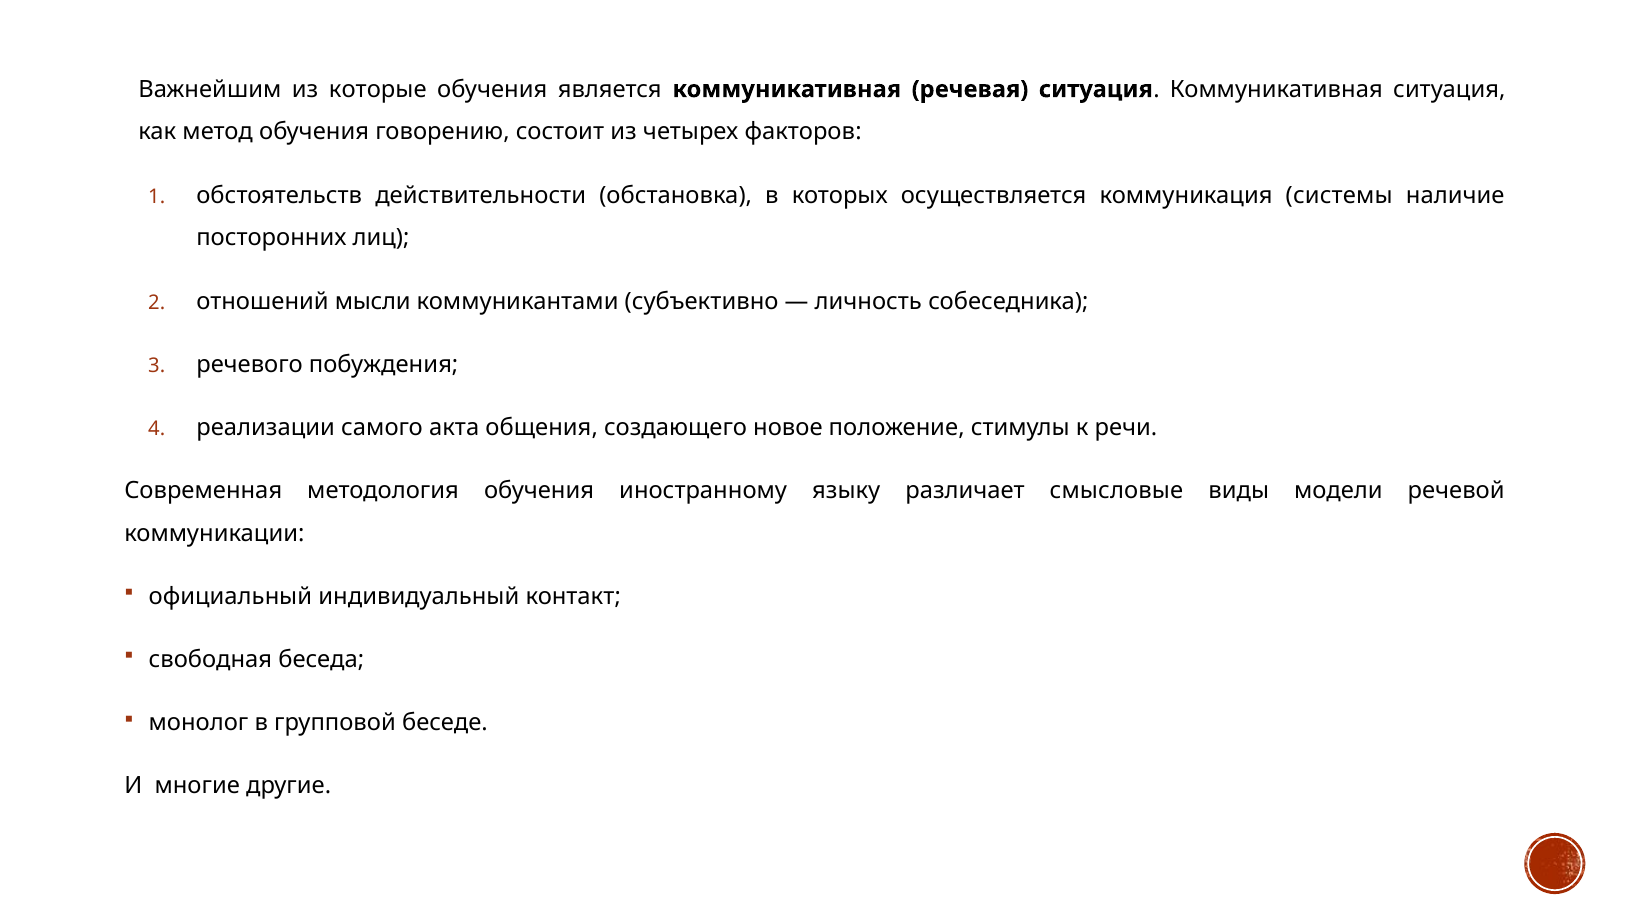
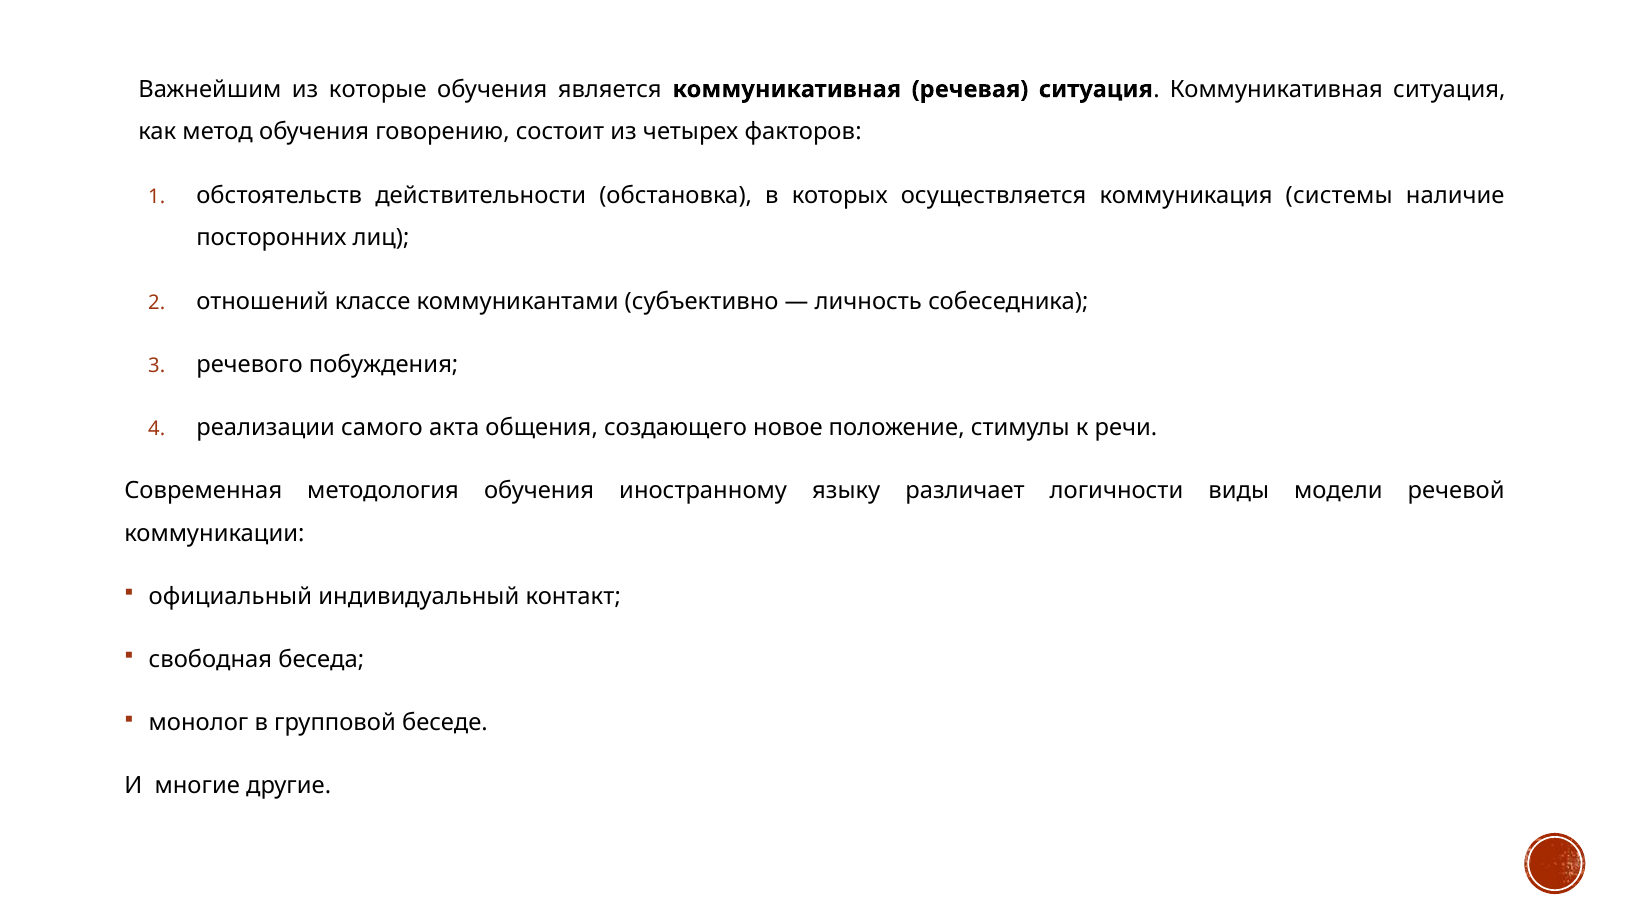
мысли: мысли -> классе
смысловые: смысловые -> логичности
